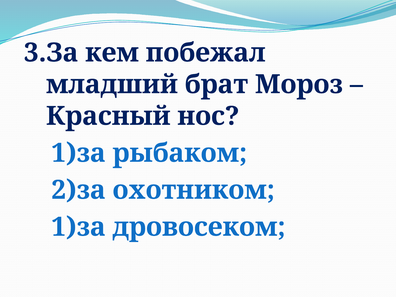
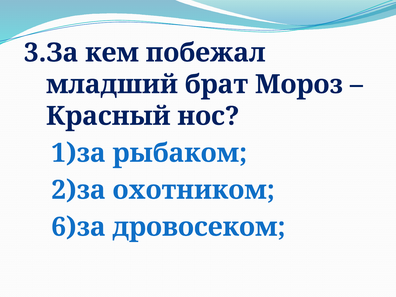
1)за at (78, 227): 1)за -> 6)за
